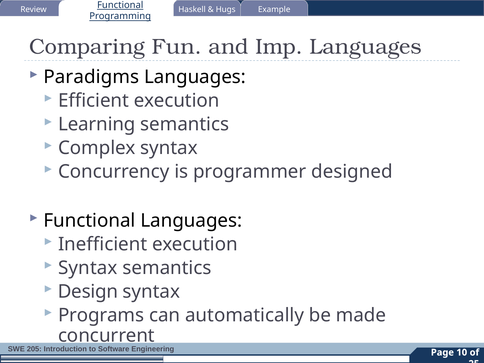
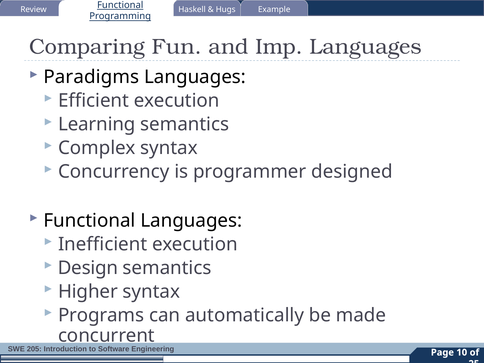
Syntax at (88, 268): Syntax -> Design
Design: Design -> Higher
